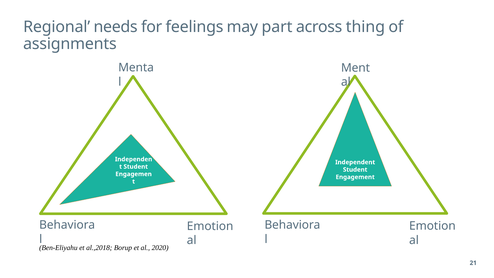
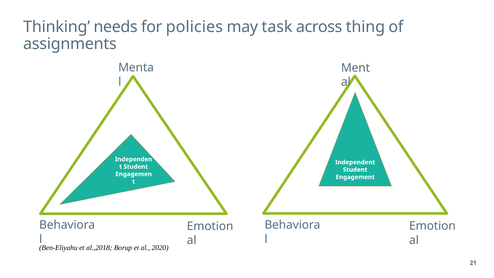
Regional: Regional -> Thinking
feelings: feelings -> policies
part: part -> task
